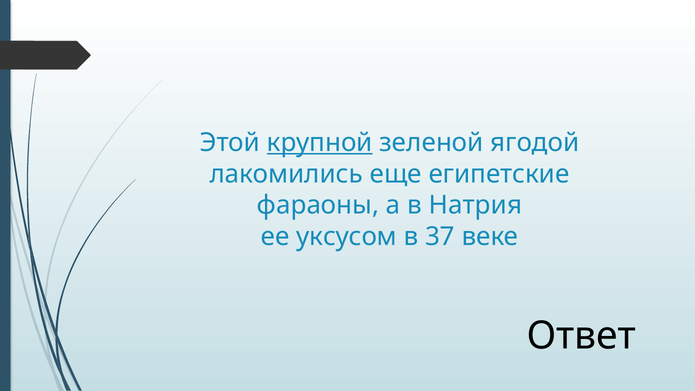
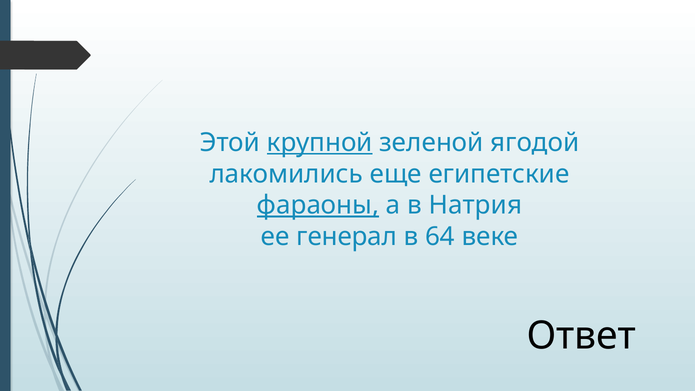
фараоны underline: none -> present
уксусом: уксусом -> генерал
37: 37 -> 64
